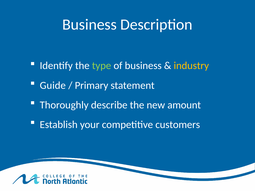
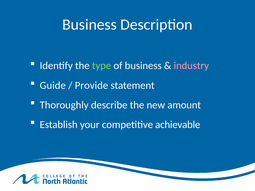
industry colour: yellow -> pink
Primary: Primary -> Provide
customers: customers -> achievable
